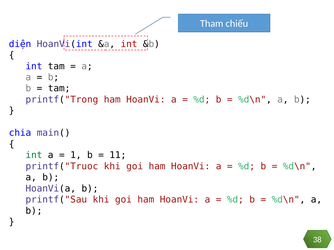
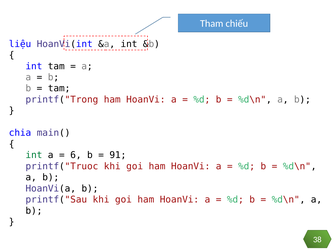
diện: diện -> liệu
int at (129, 44) colour: red -> black
1: 1 -> 6
11: 11 -> 91
